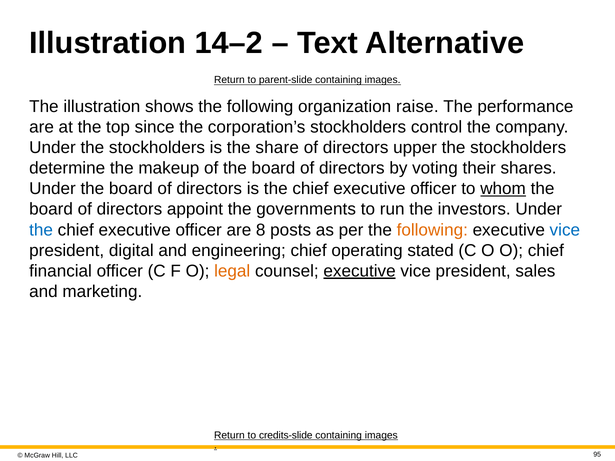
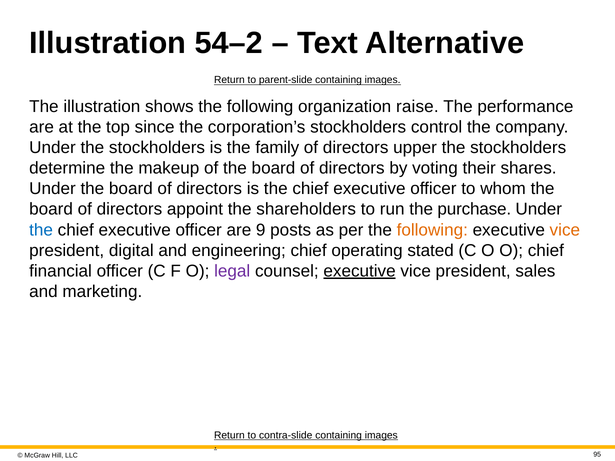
14–2: 14–2 -> 54–2
share: share -> family
whom underline: present -> none
governments: governments -> shareholders
investors: investors -> purchase
8: 8 -> 9
vice at (565, 230) colour: blue -> orange
legal colour: orange -> purple
credits-slide: credits-slide -> contra-slide
